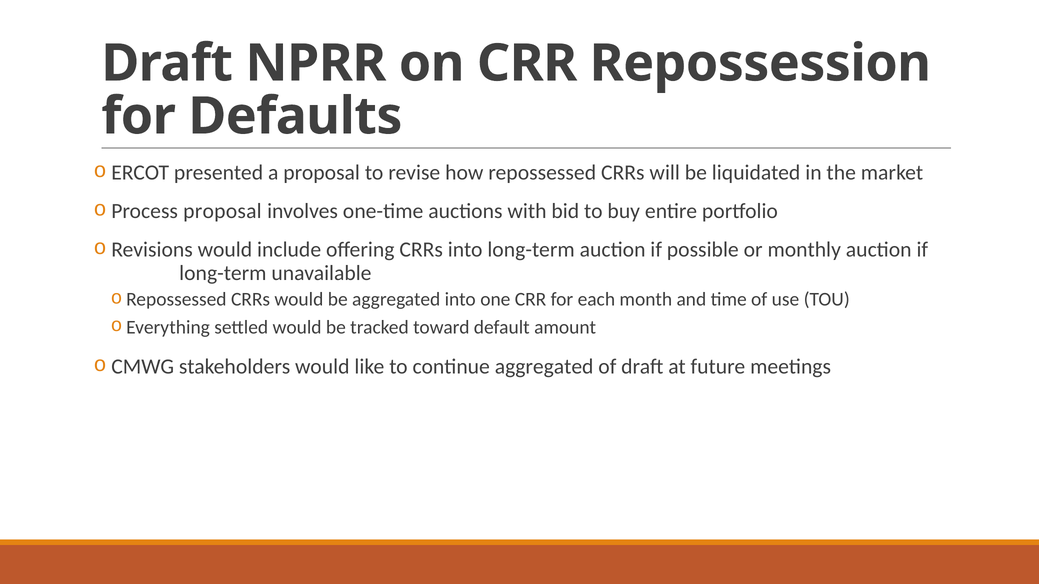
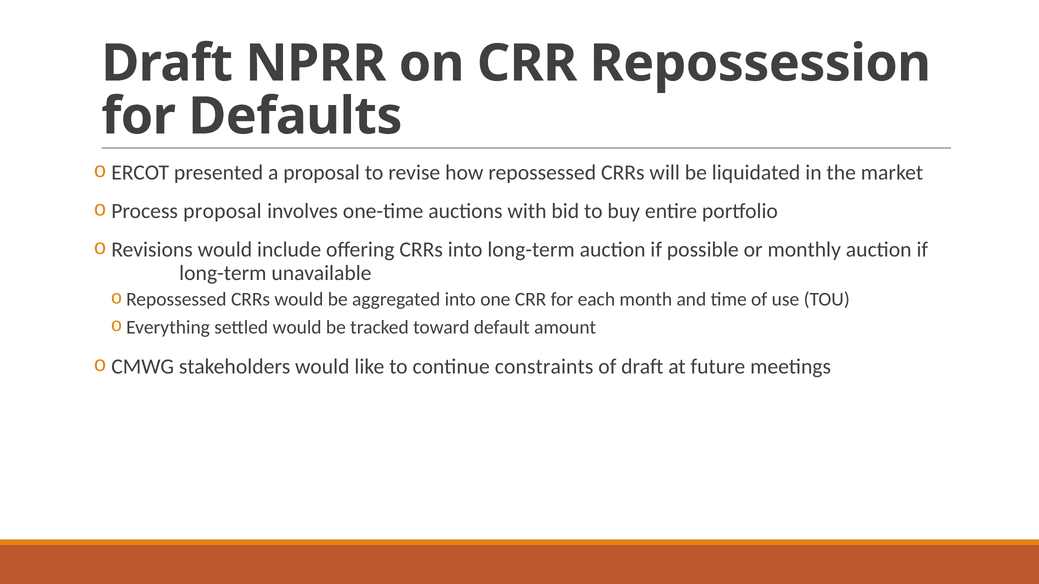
continue aggregated: aggregated -> constraints
